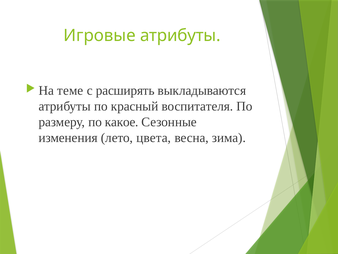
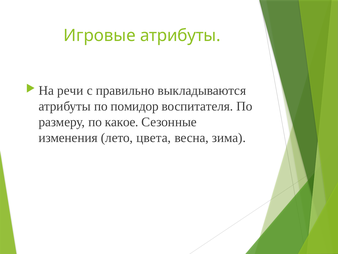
теме: теме -> речи
расширять: расширять -> правильно
красный: красный -> помидор
